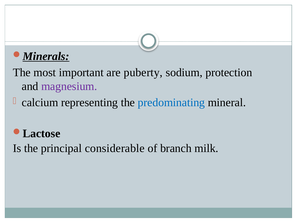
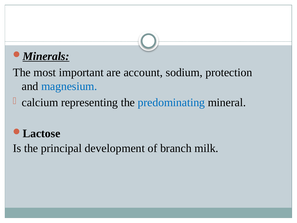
puberty: puberty -> account
magnesium colour: purple -> blue
considerable: considerable -> development
